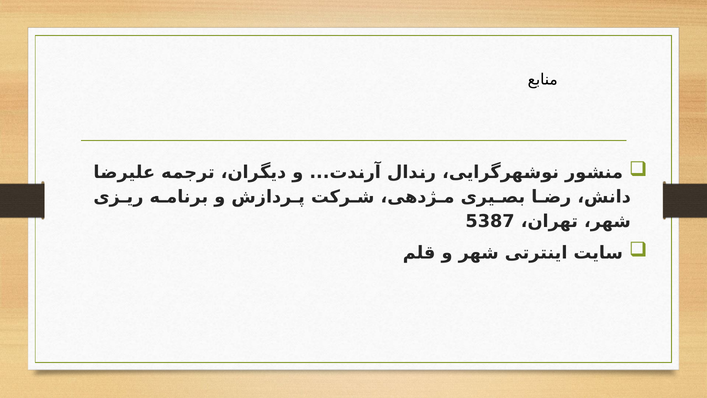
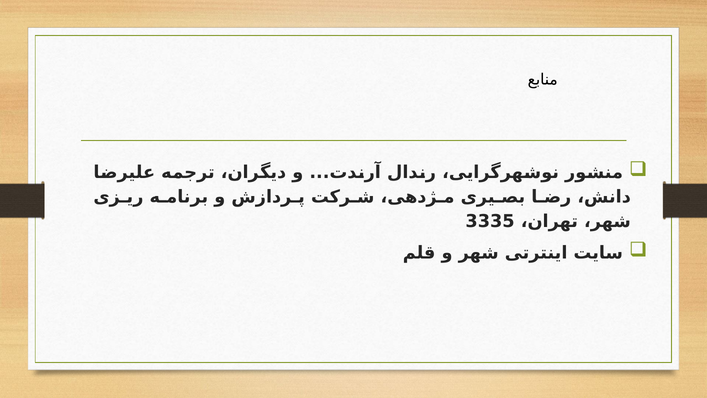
5387: 5387 -> 3335
